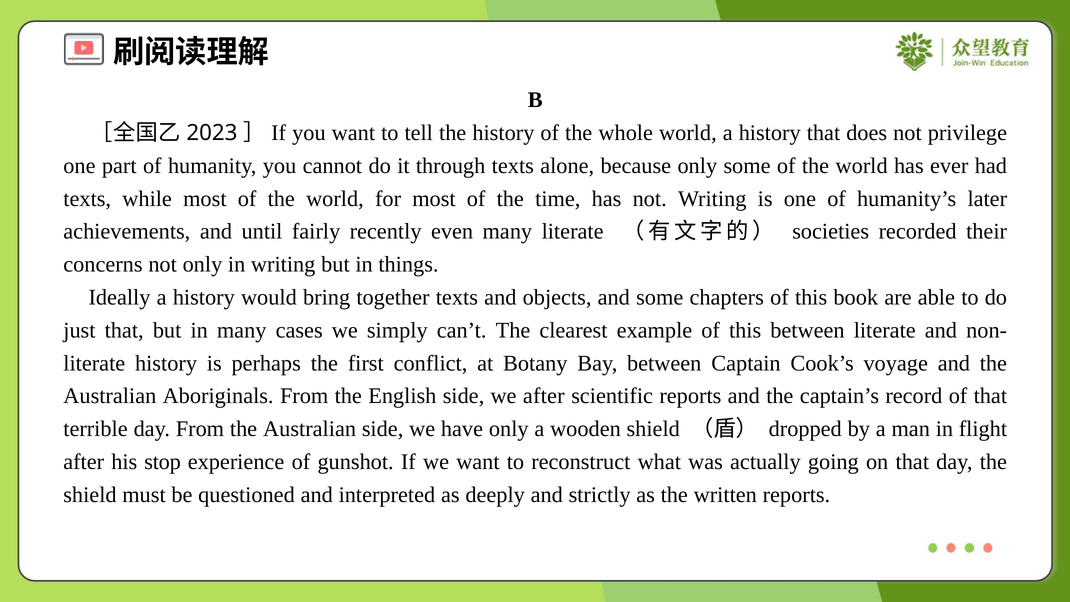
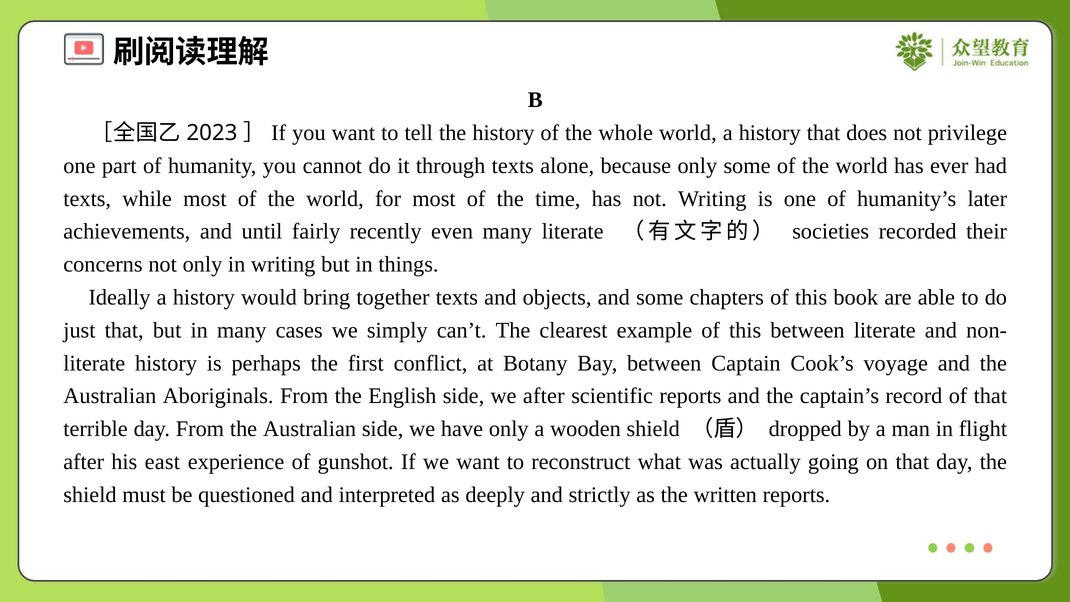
stop: stop -> east
